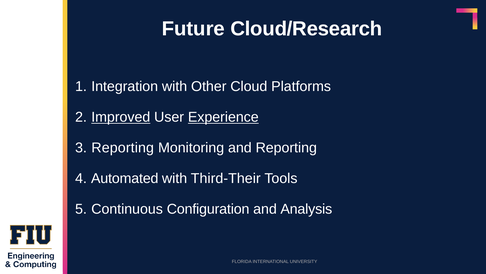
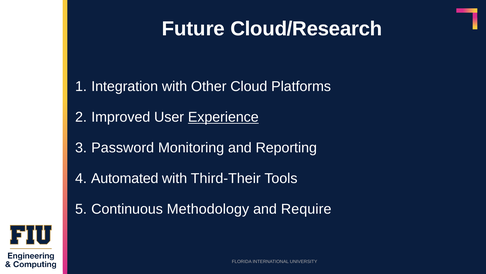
Improved underline: present -> none
Reporting at (123, 148): Reporting -> Password
Configuration: Configuration -> Methodology
Analysis: Analysis -> Require
